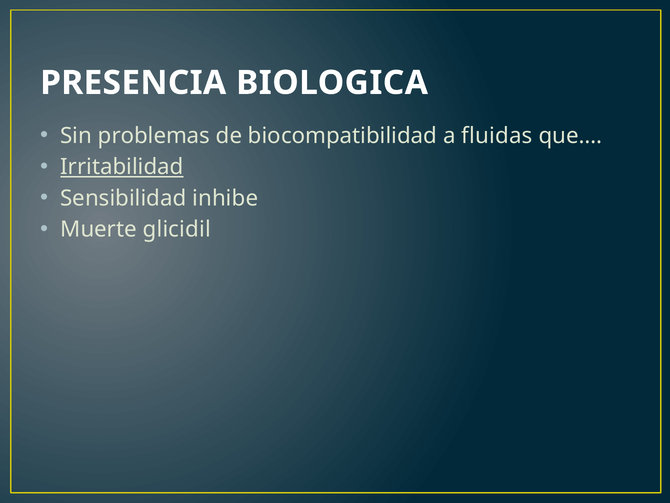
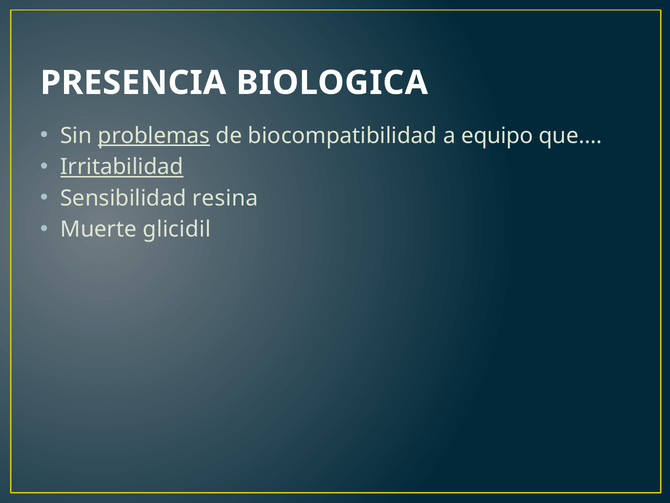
problemas underline: none -> present
fluidas: fluidas -> equipo
inhibe: inhibe -> resina
